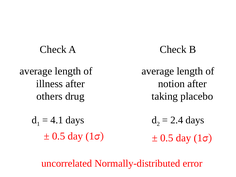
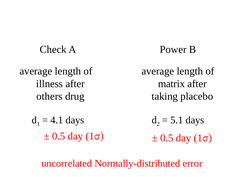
A Check: Check -> Power
notion: notion -> matrix
2.4: 2.4 -> 5.1
